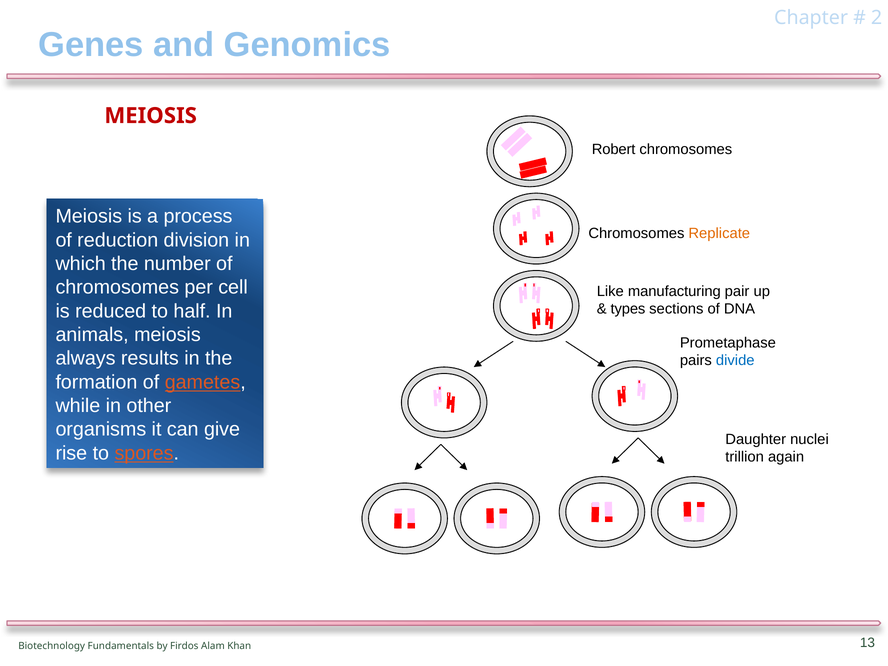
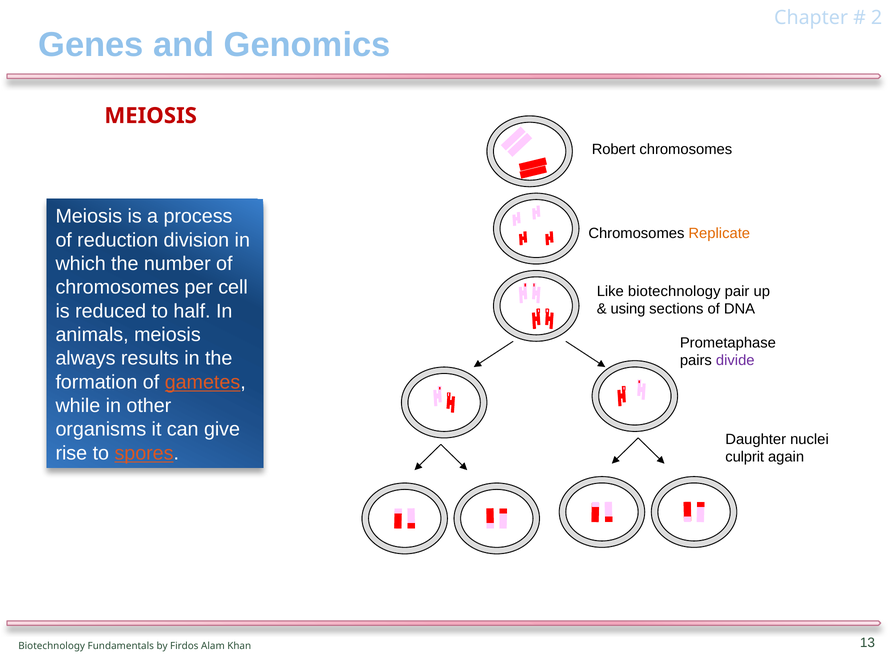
Like manufacturing: manufacturing -> biotechnology
types: types -> using
divide colour: blue -> purple
trillion: trillion -> culprit
